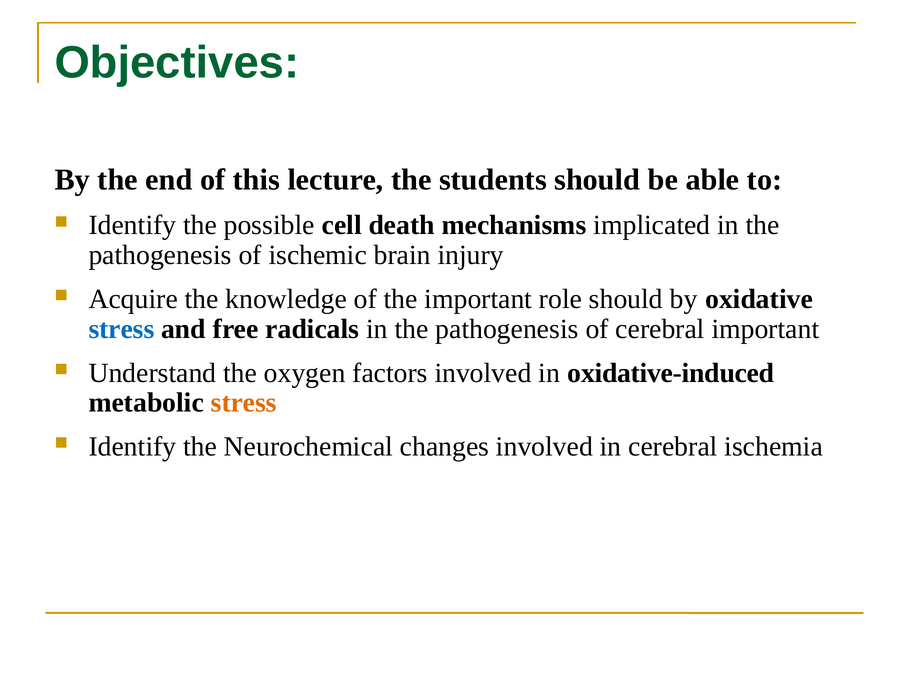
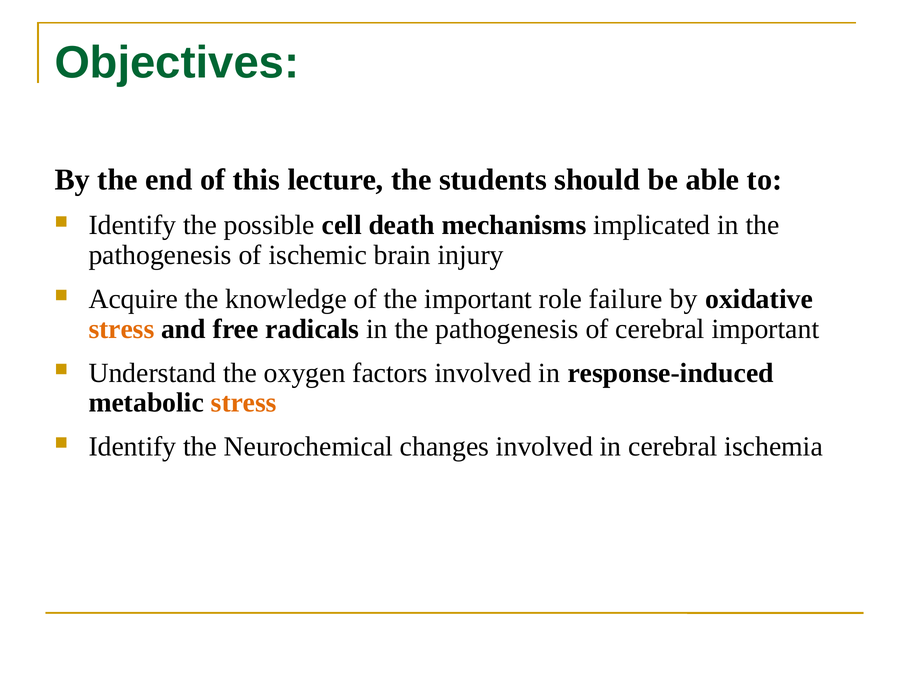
role should: should -> failure
stress at (122, 329) colour: blue -> orange
oxidative-induced: oxidative-induced -> response-induced
